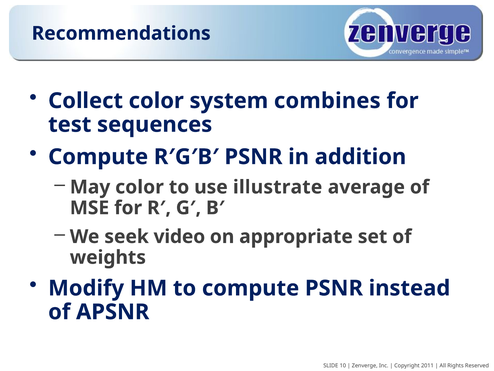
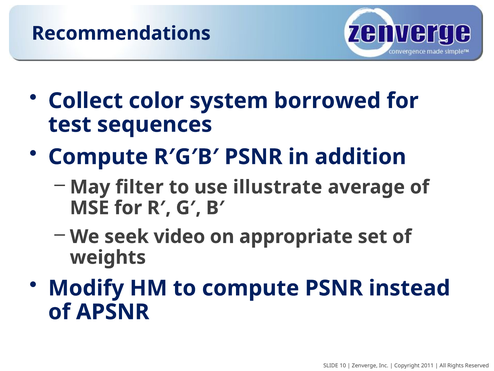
combines: combines -> borrowed
May color: color -> filter
